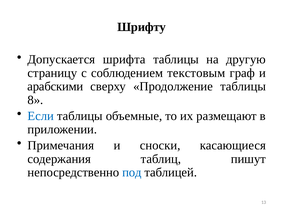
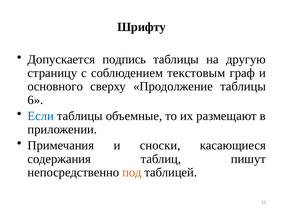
шрифта: шрифта -> подпись
арабскими: арабскими -> основного
8: 8 -> 6
под colour: blue -> orange
